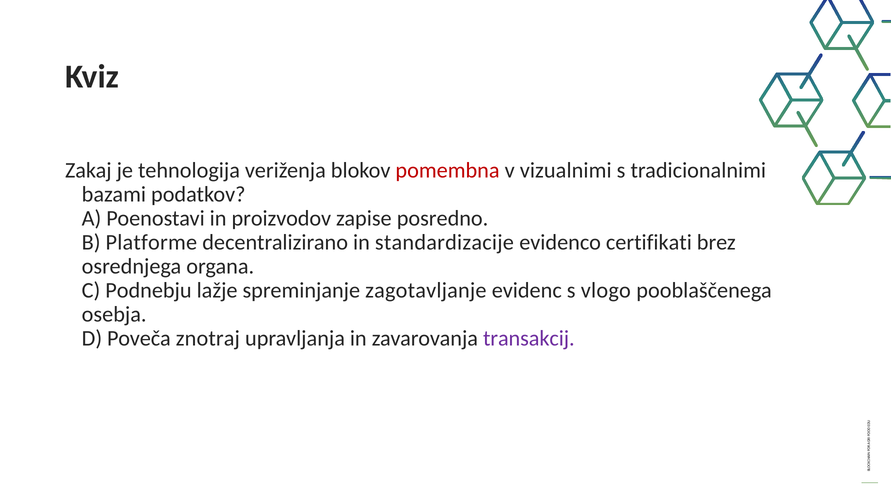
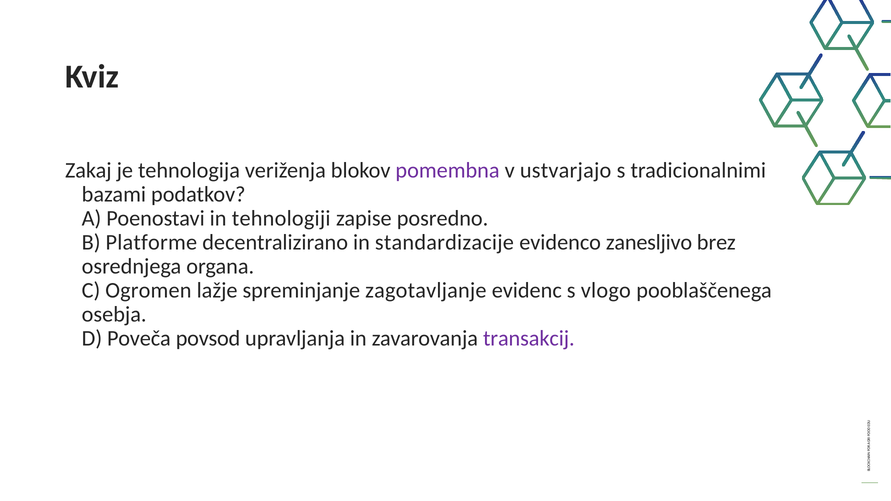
pomembna colour: red -> purple
vizualnimi: vizualnimi -> ustvarjajo
proizvodov: proizvodov -> tehnologiji
certifikati: certifikati -> zanesljivo
Podnebju: Podnebju -> Ogromen
znotraj: znotraj -> povsod
